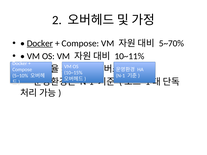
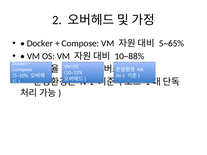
Docker at (40, 43) underline: present -> none
5~70%: 5~70% -> 5~65%
10~11%: 10~11% -> 10~88%
